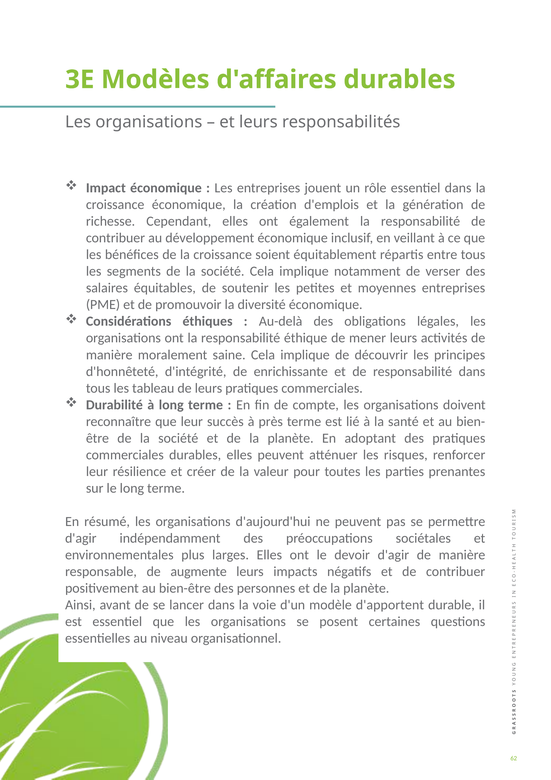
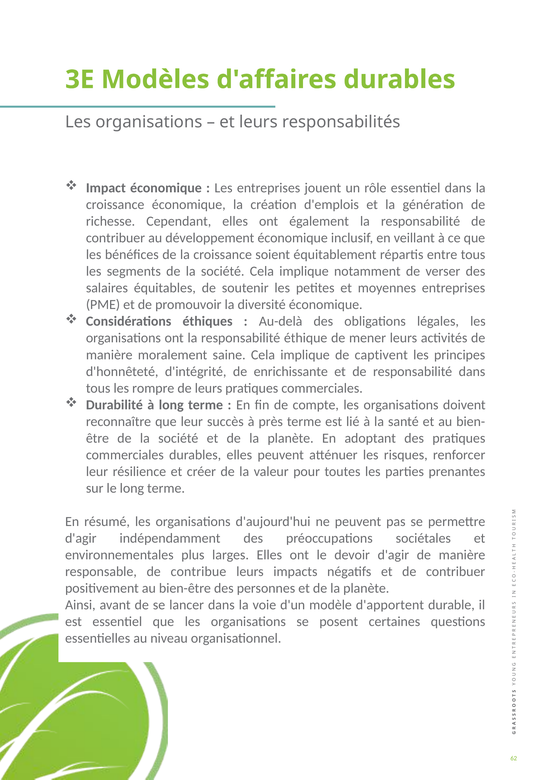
découvrir: découvrir -> captivent
tableau: tableau -> rompre
augmente: augmente -> contribue
